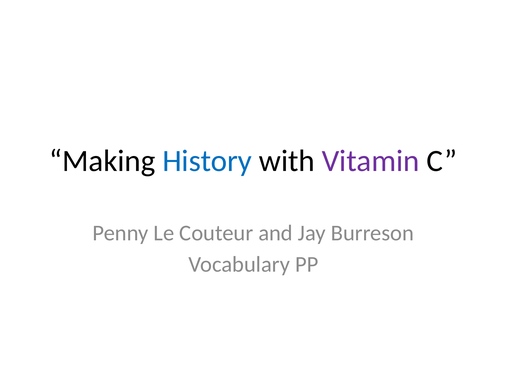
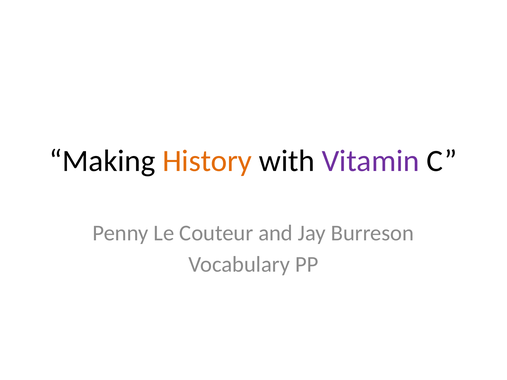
History colour: blue -> orange
